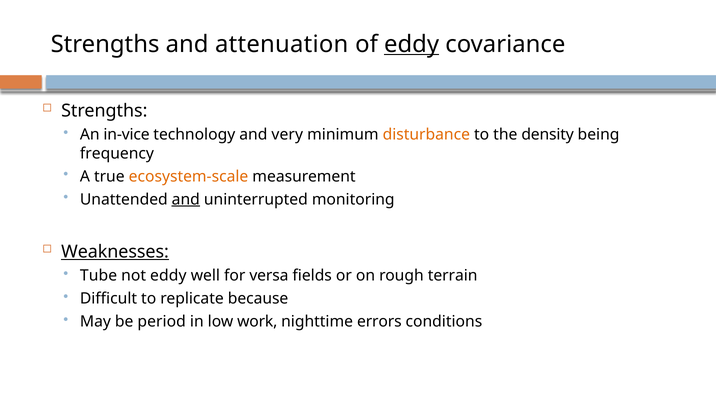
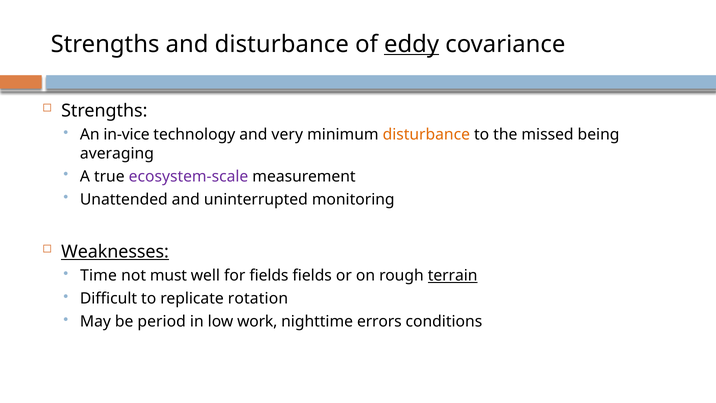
and attenuation: attenuation -> disturbance
density: density -> missed
frequency: frequency -> averaging
ecosystem-scale colour: orange -> purple
and at (186, 199) underline: present -> none
Tube: Tube -> Time
not eddy: eddy -> must
for versa: versa -> fields
terrain underline: none -> present
because: because -> rotation
